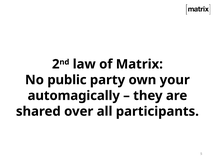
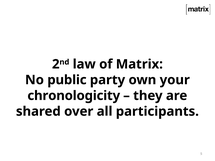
automagically: automagically -> chronologicity
